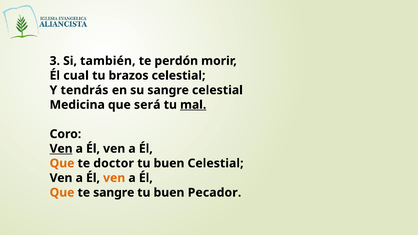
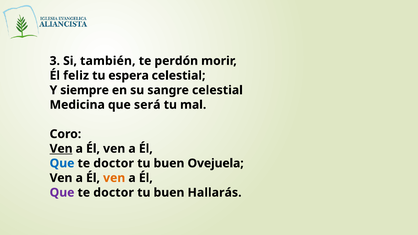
cual: cual -> feliz
brazos: brazos -> espera
tendrás: tendrás -> siempre
mal underline: present -> none
Que at (62, 163) colour: orange -> blue
buen Celestial: Celestial -> Ovejuela
Que at (62, 193) colour: orange -> purple
sangre at (114, 193): sangre -> doctor
Pecador: Pecador -> Hallarás
